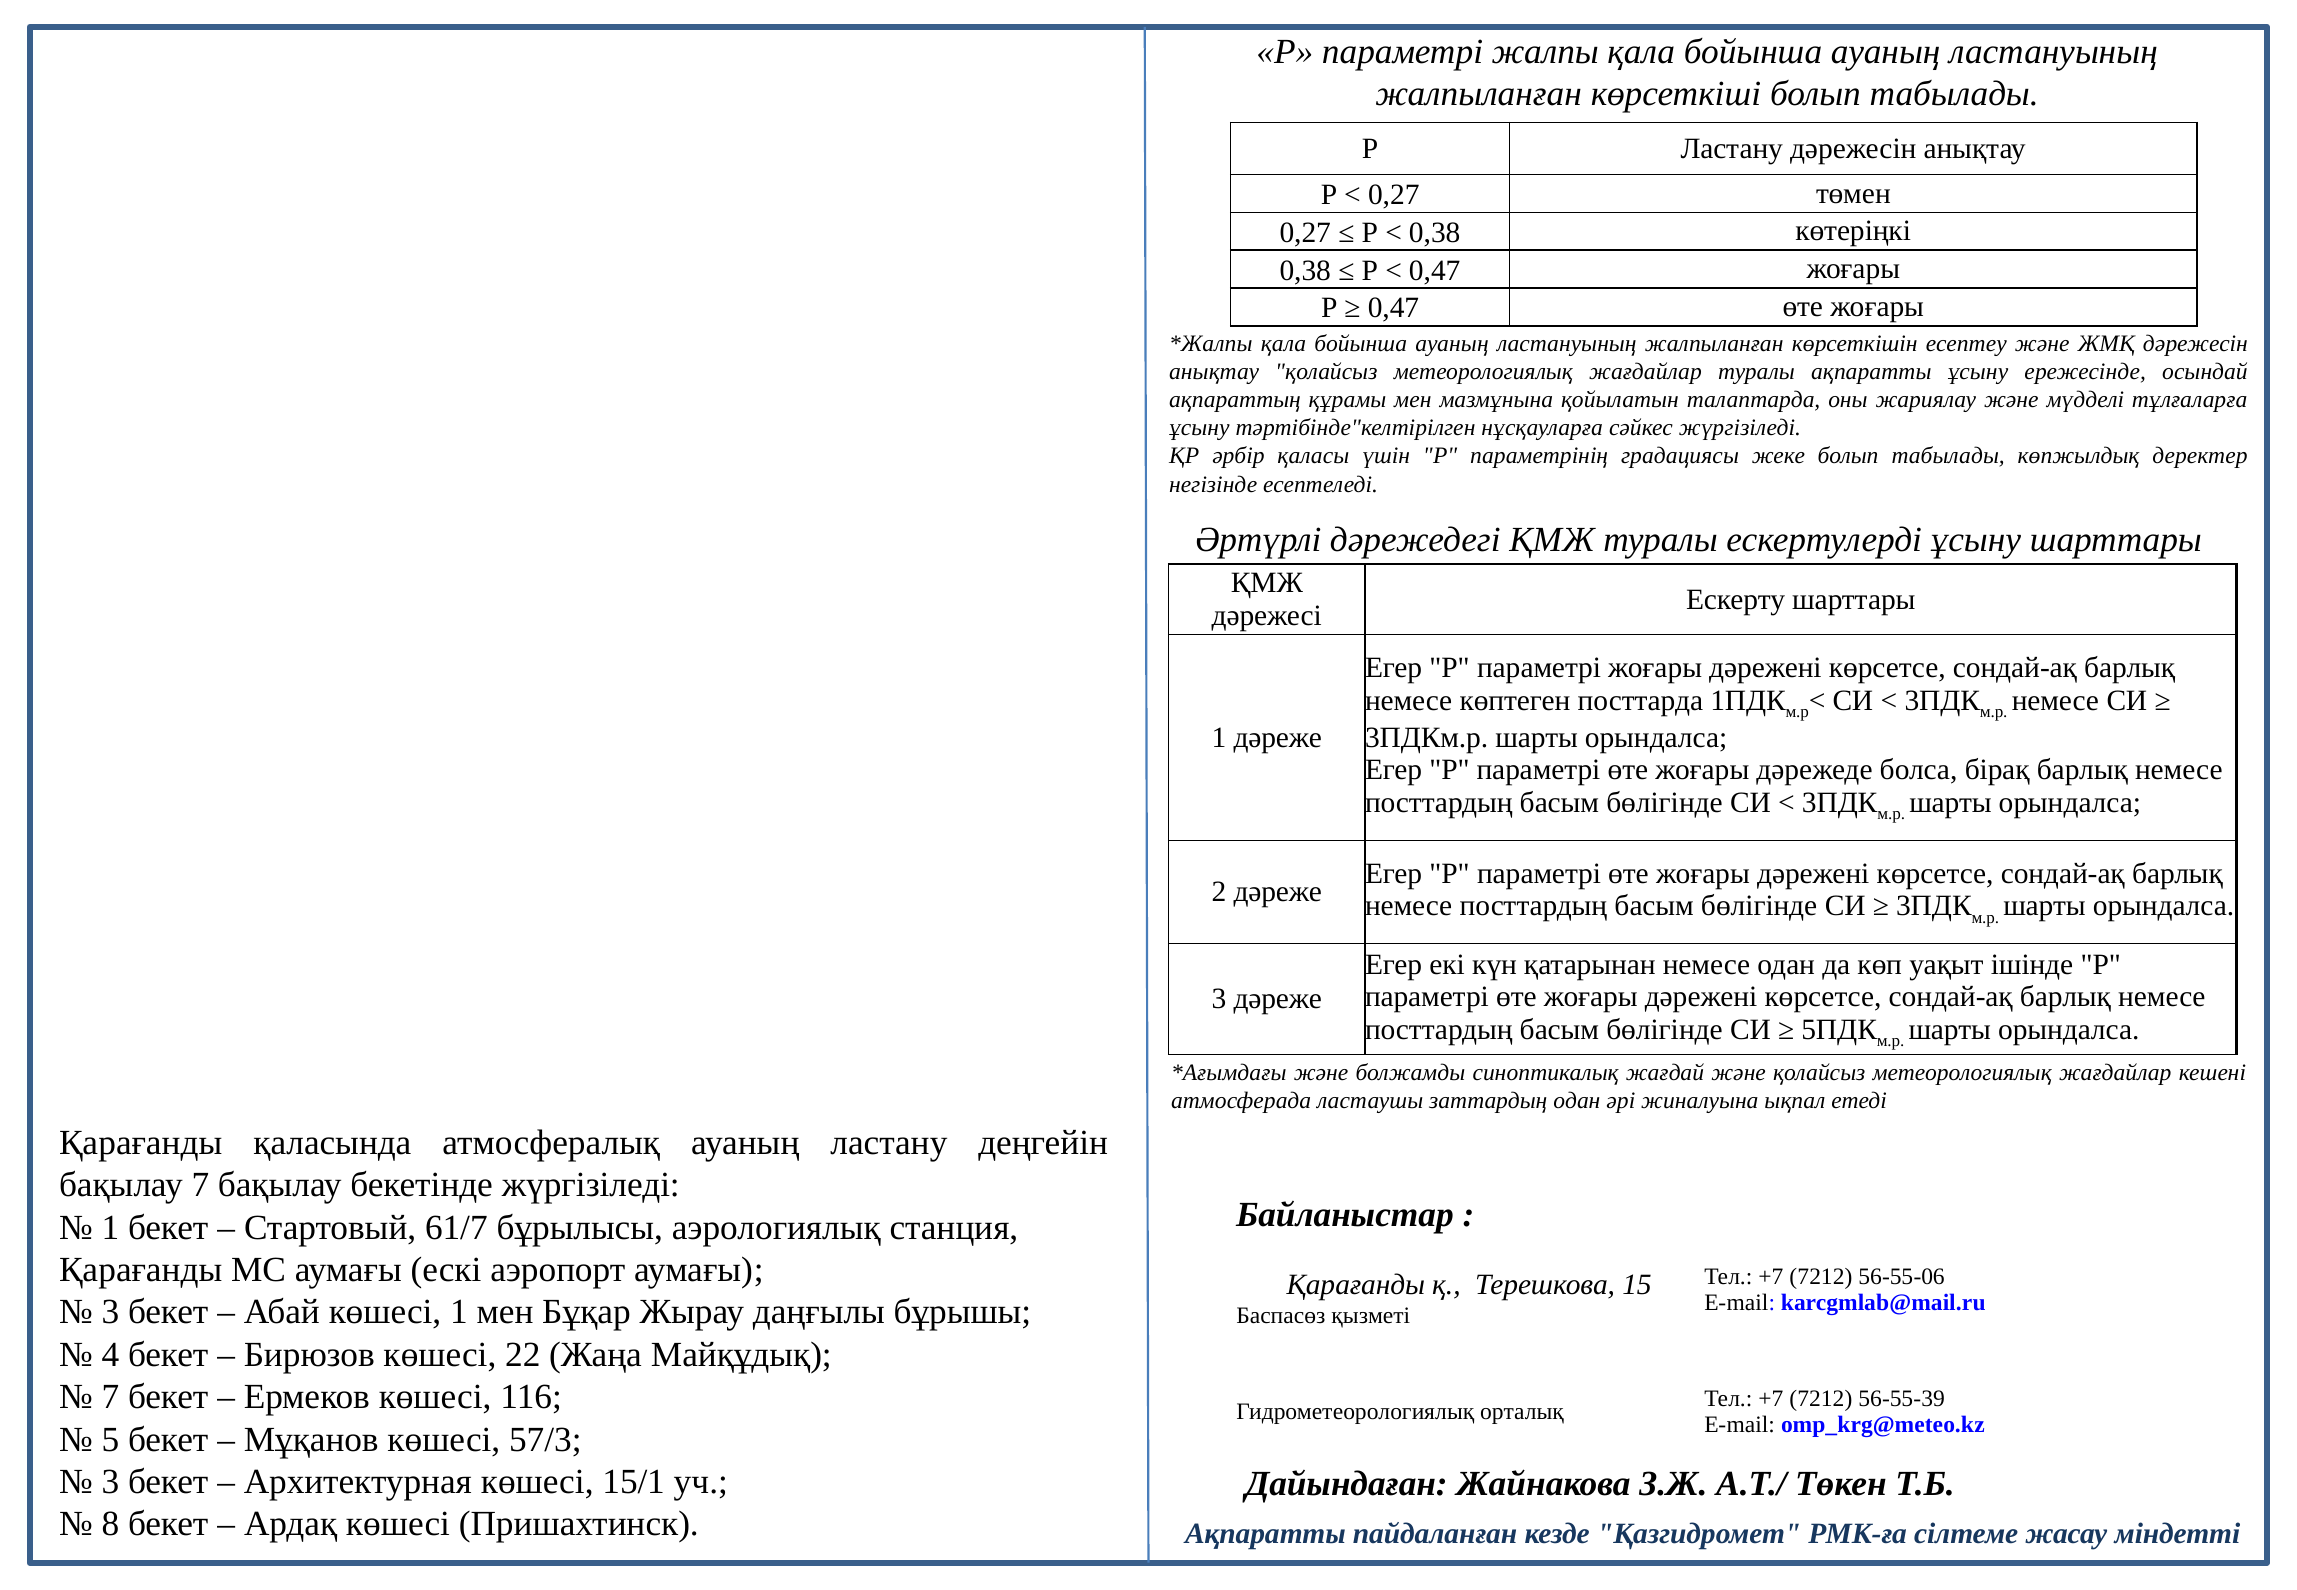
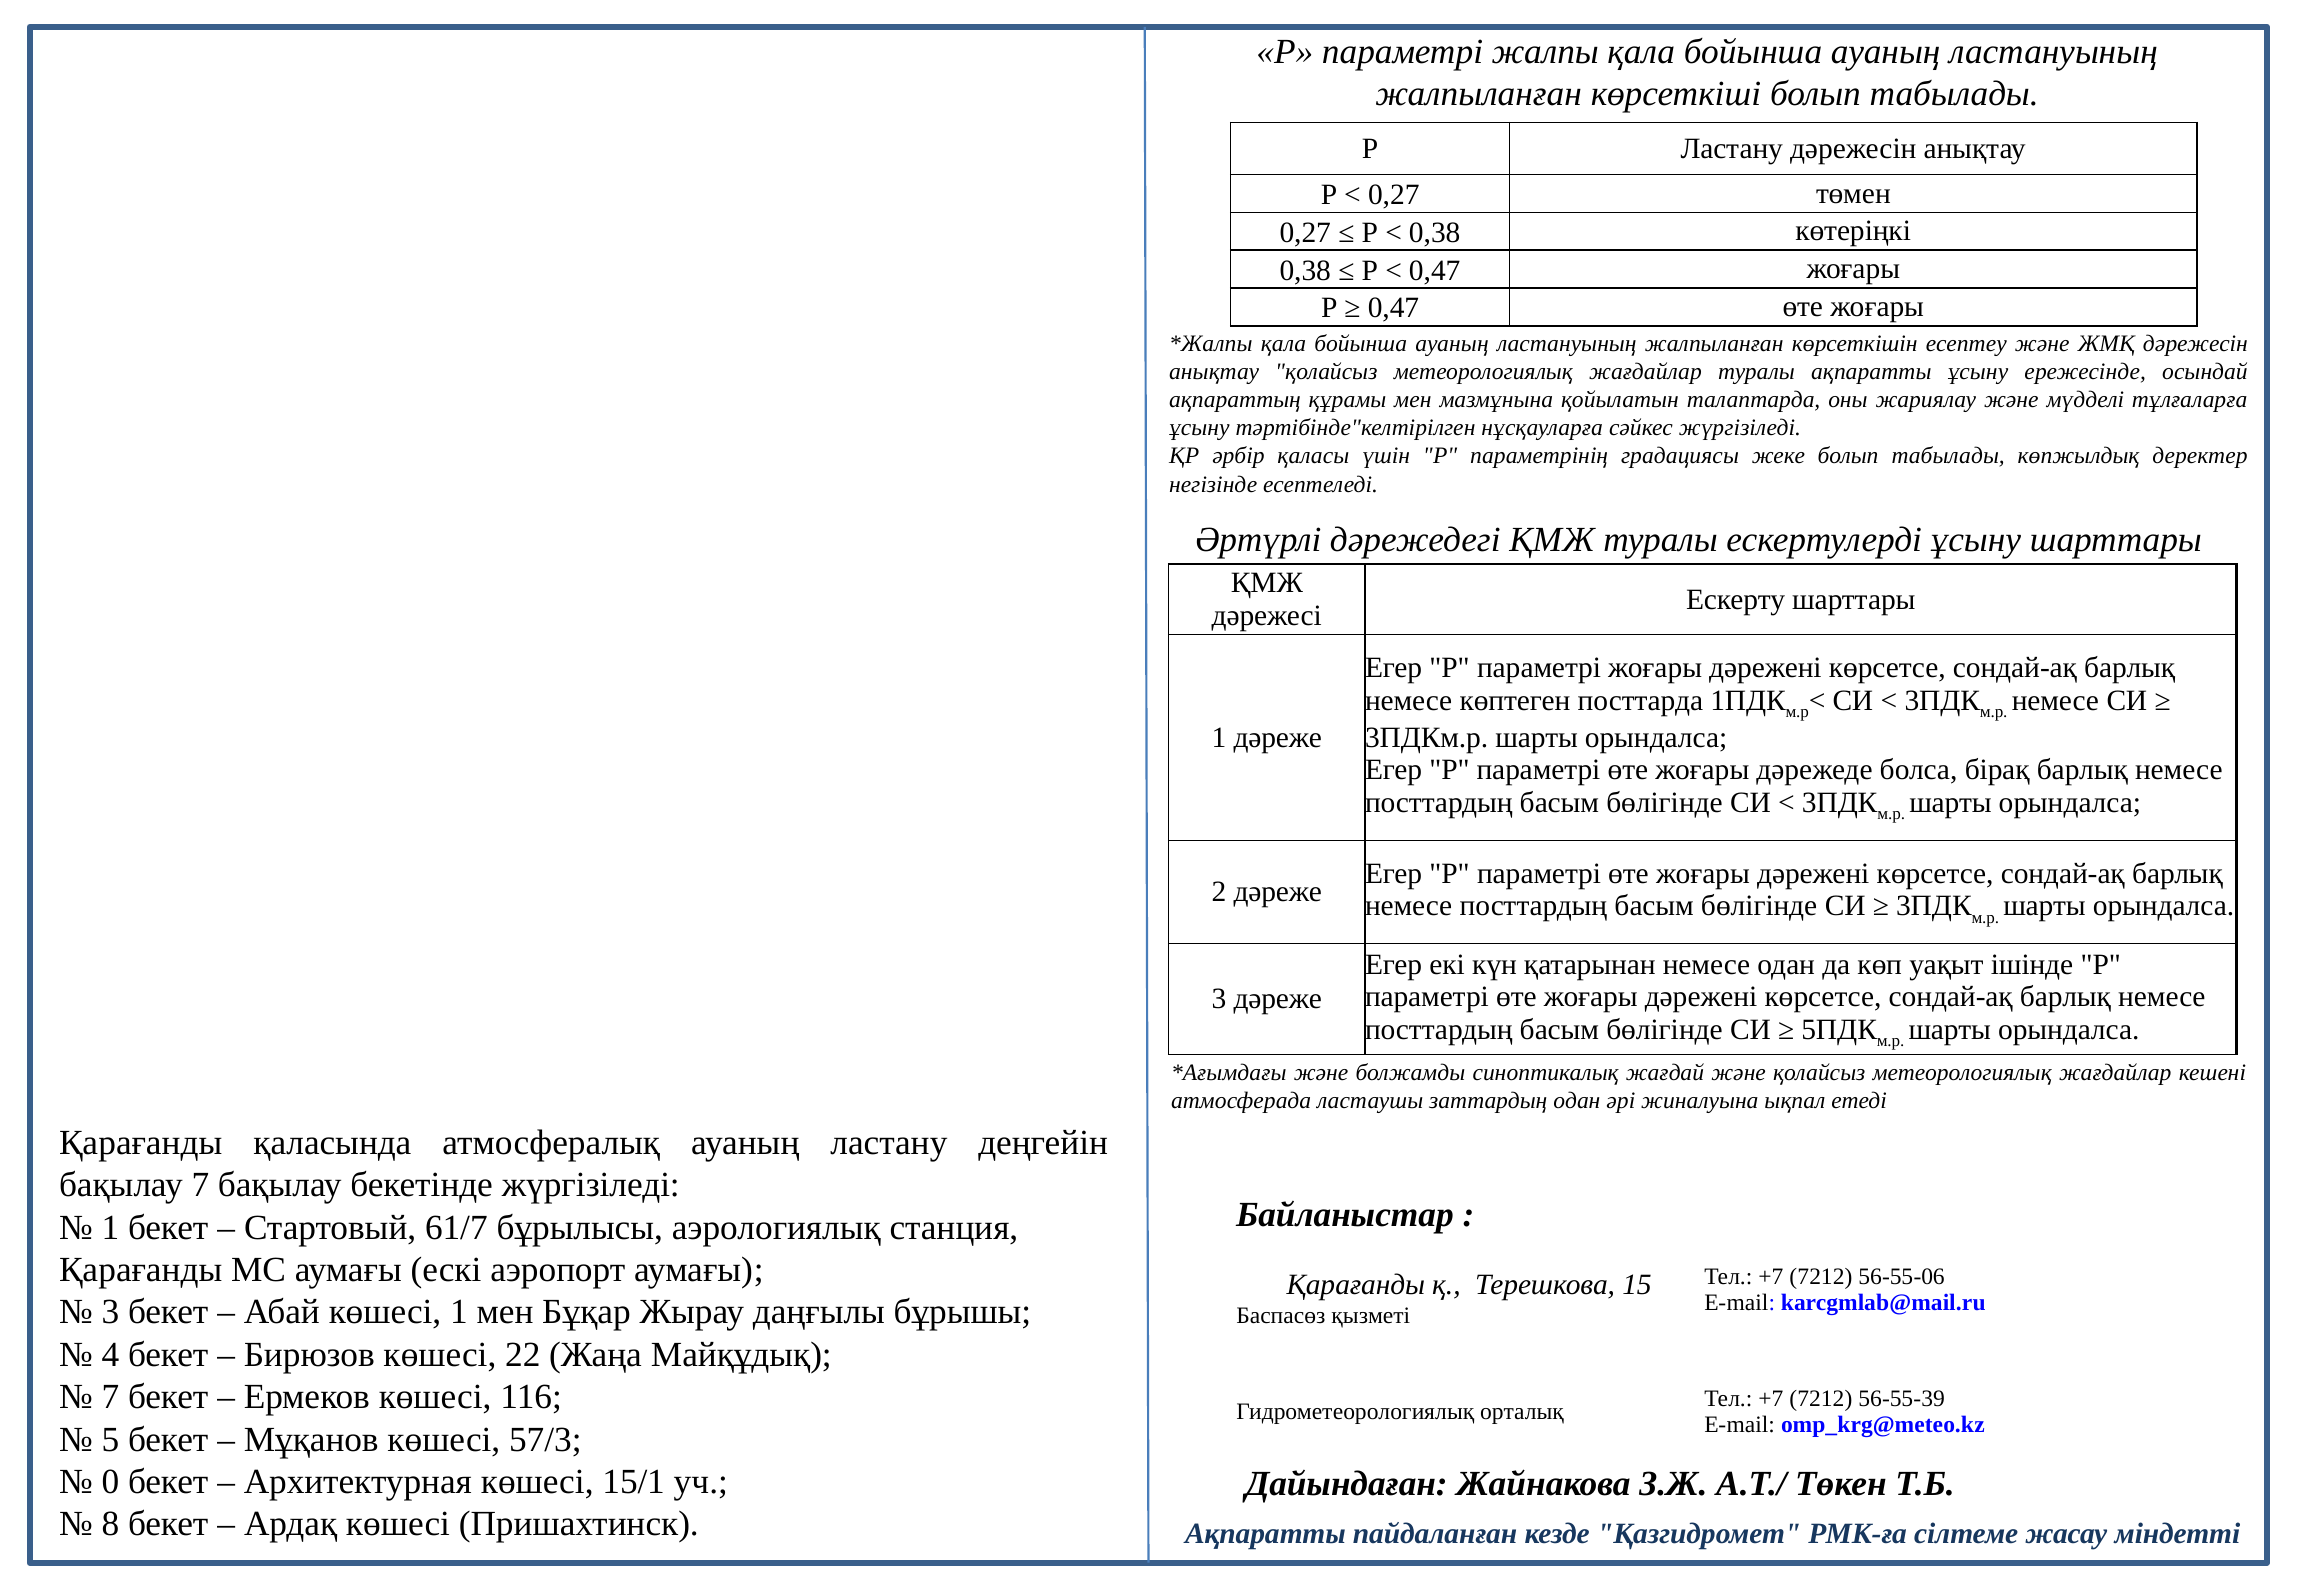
3 at (110, 1482): 3 -> 0
